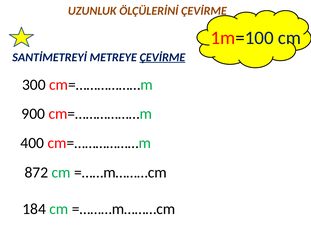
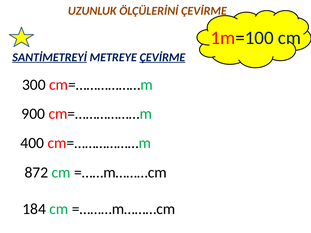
SANTİMETREYİ underline: none -> present
